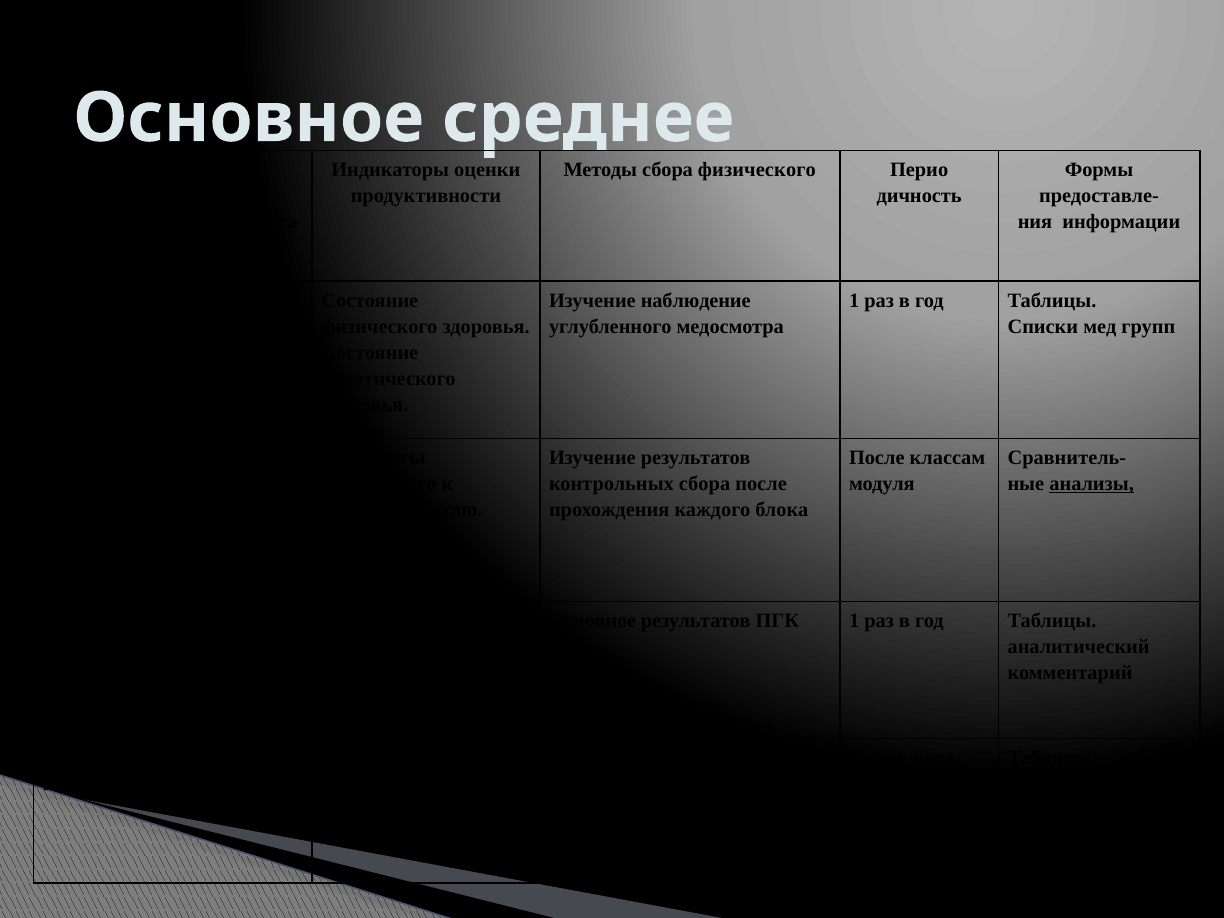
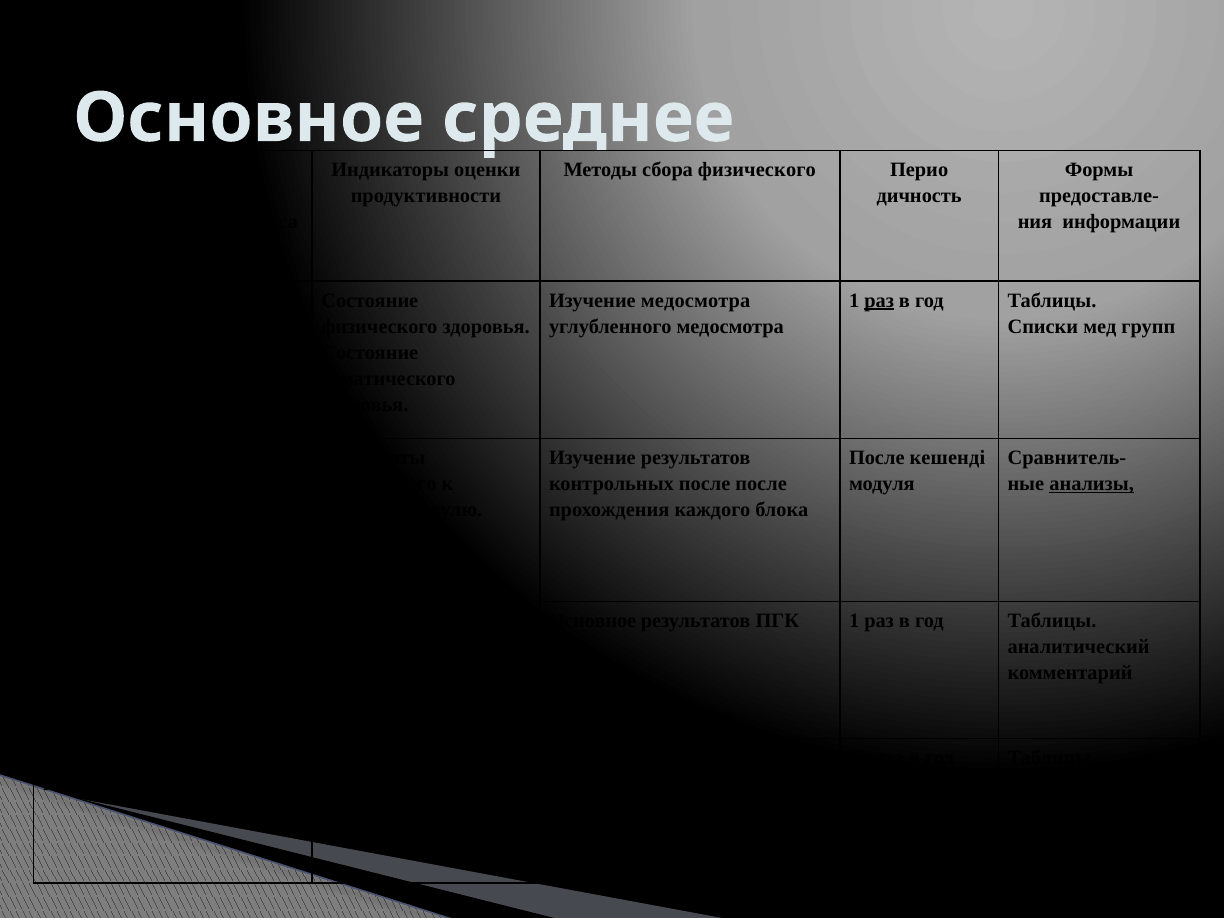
Изучение наблюдение: наблюдение -> медосмотра
раз at (879, 300) underline: none -> present
После классам: классам -> кешенді
контрольных сбора: сбора -> после
